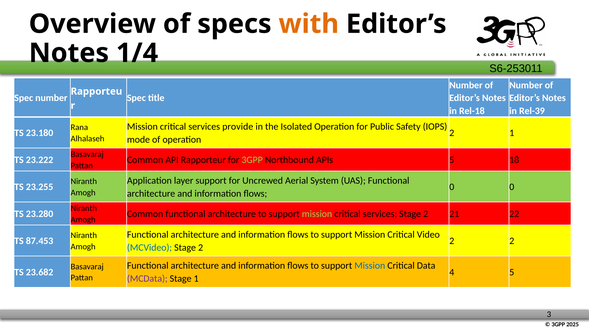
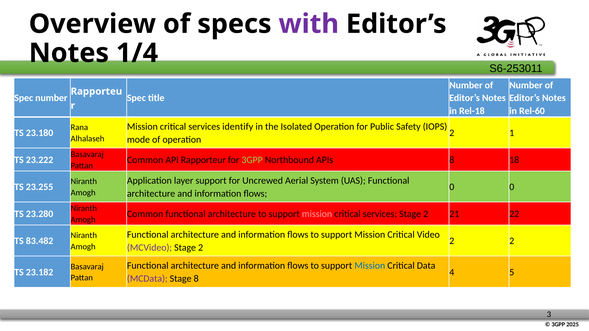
with colour: orange -> purple
Rel-39: Rel-39 -> Rel-60
provide: provide -> identify
APIs 5: 5 -> 8
mission at (317, 214) colour: light green -> pink
87.453: 87.453 -> 83.482
MCVideo colour: blue -> purple
23.682: 23.682 -> 23.182
Stage 1: 1 -> 8
